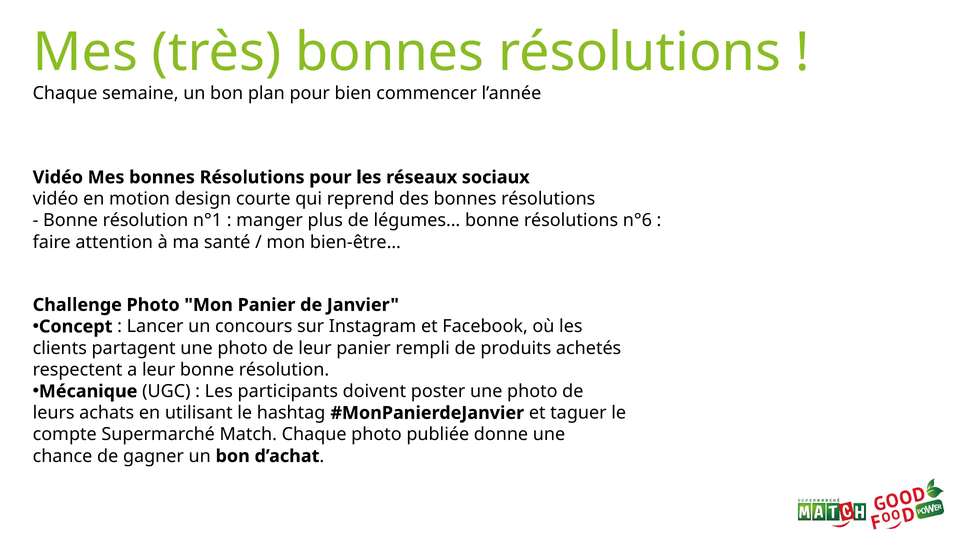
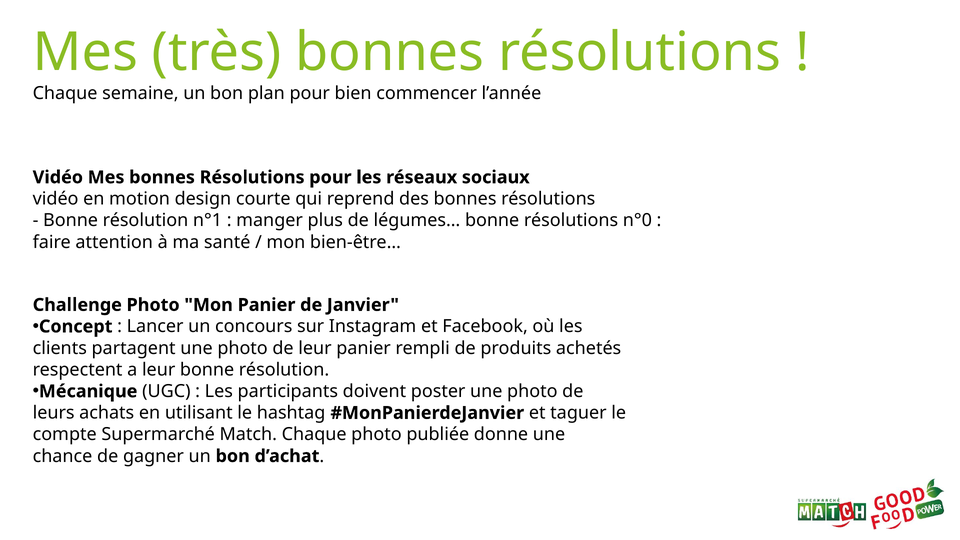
n°6: n°6 -> n°0
